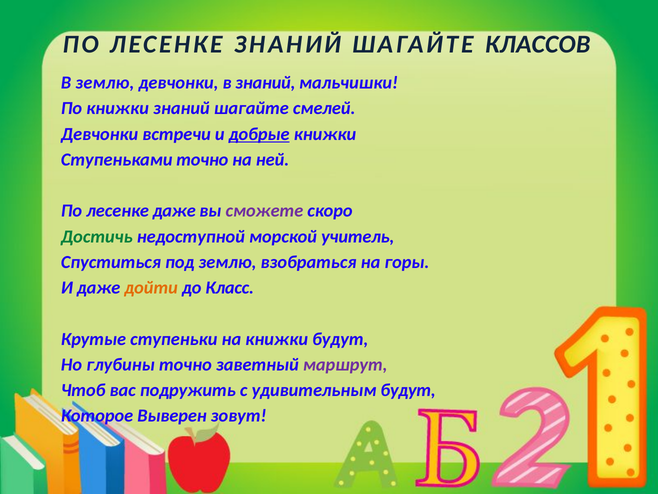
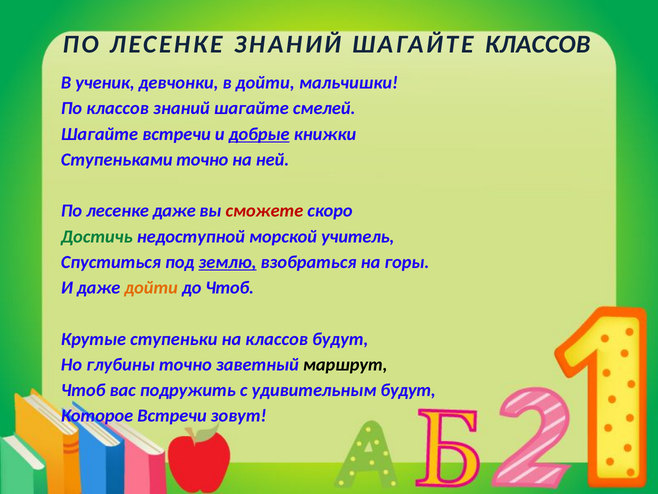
В землю: землю -> ученик
в знаний: знаний -> дойти
По книжки: книжки -> классов
Девчонки at (100, 134): Девчонки -> Шагайте
сможете colour: purple -> red
землю at (227, 262) underline: none -> present
до Класс: Класс -> Чтоб
на книжки: книжки -> классов
маршрут colour: purple -> black
Которое Выверен: Выверен -> Встречи
